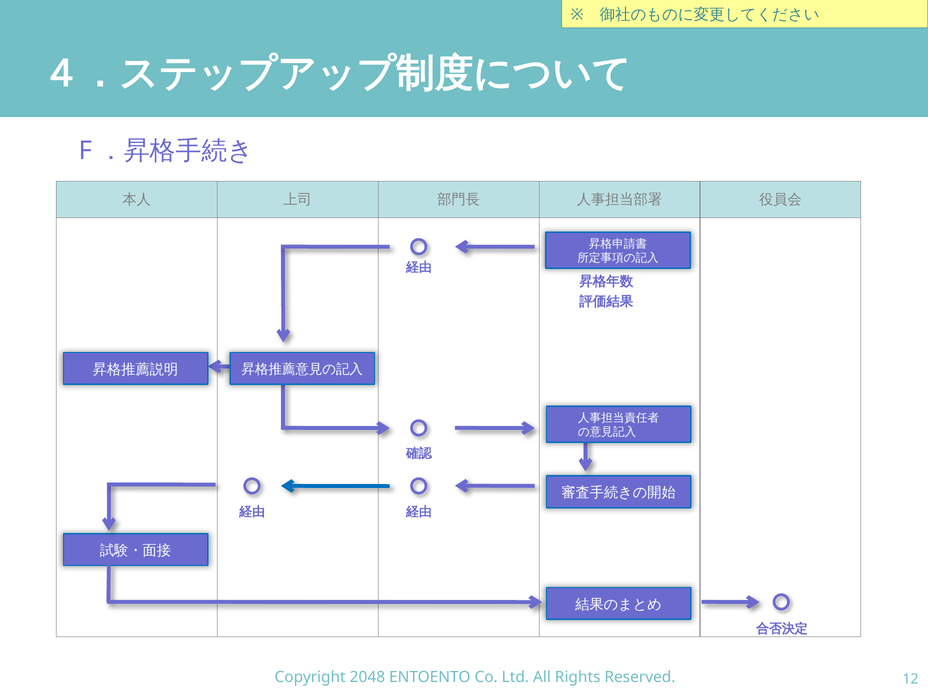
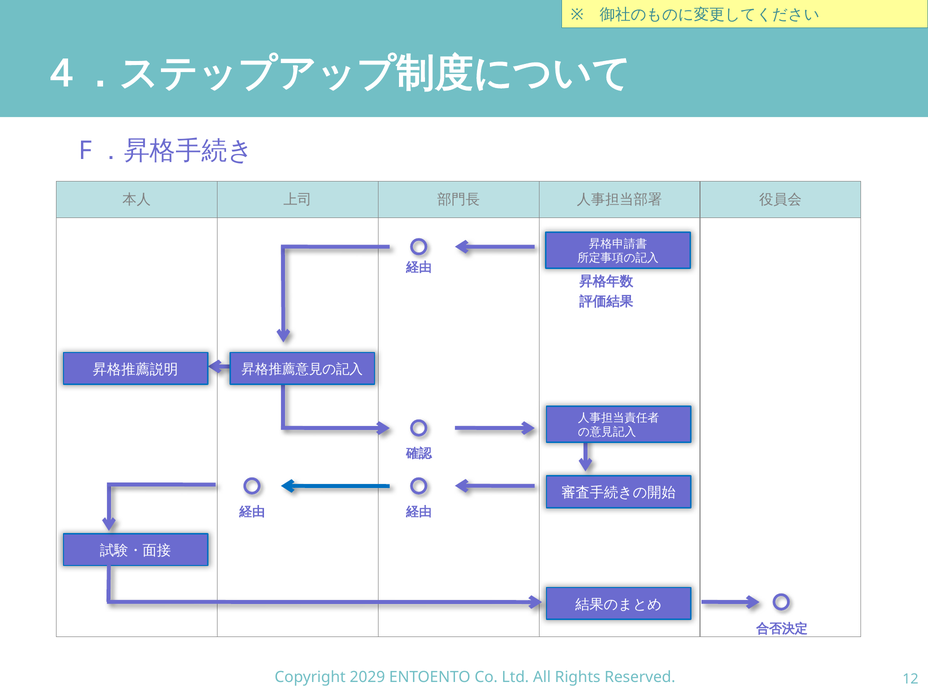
2048: 2048 -> 2029
